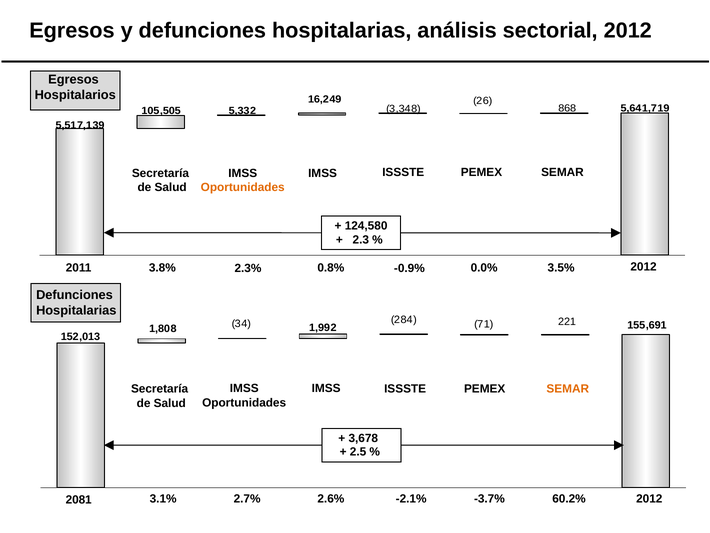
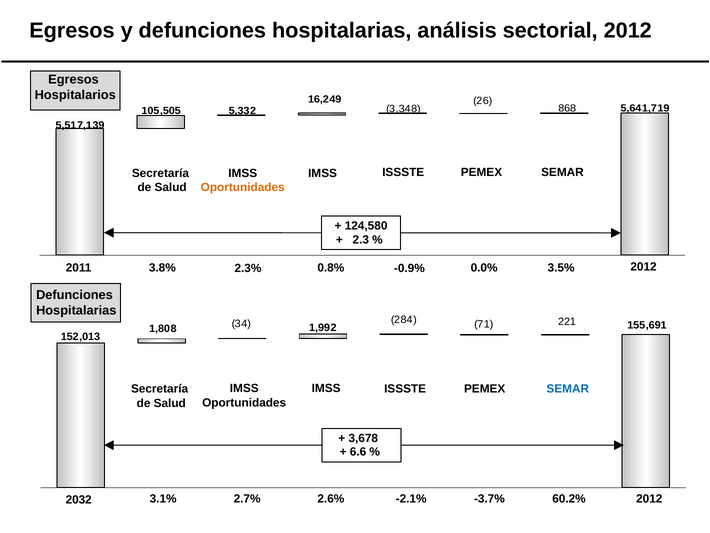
SEMAR at (568, 389) colour: orange -> blue
2.5: 2.5 -> 6.6
2081: 2081 -> 2032
